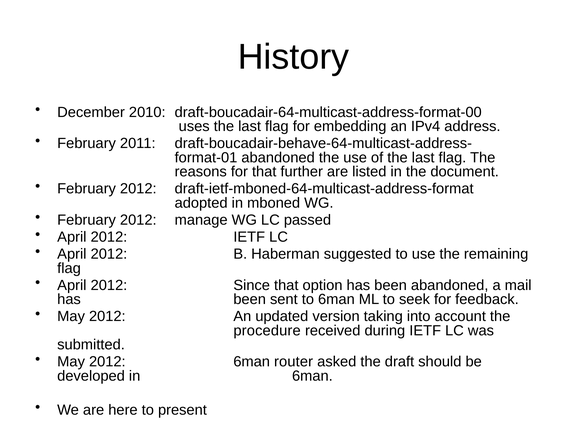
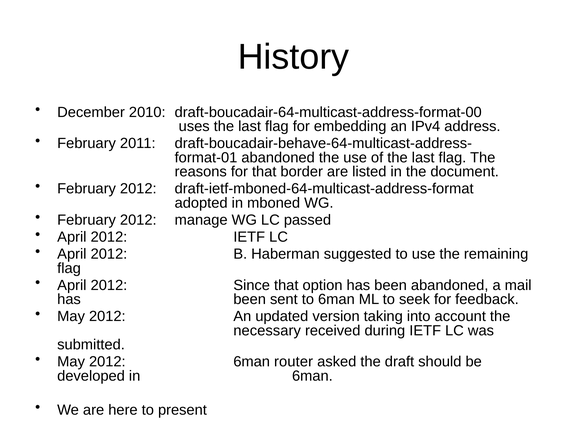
further: further -> border
procedure: procedure -> necessary
